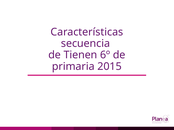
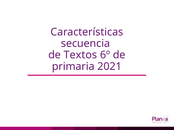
Tienen: Tienen -> Textos
2015: 2015 -> 2021
